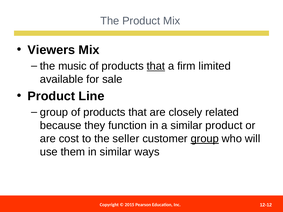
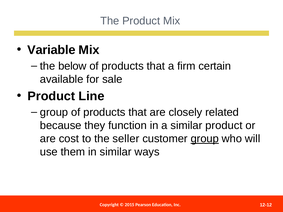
Viewers: Viewers -> Variable
music: music -> below
that at (156, 66) underline: present -> none
limited: limited -> certain
